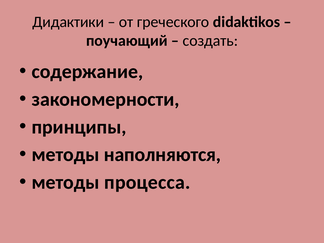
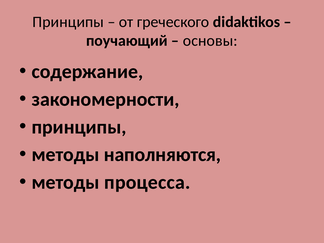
Дидактики at (68, 22): Дидактики -> Принципы
создать: создать -> основы
